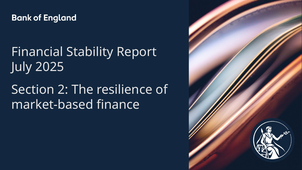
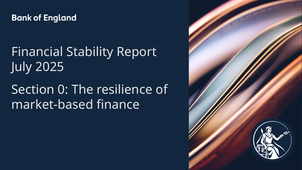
2: 2 -> 0
